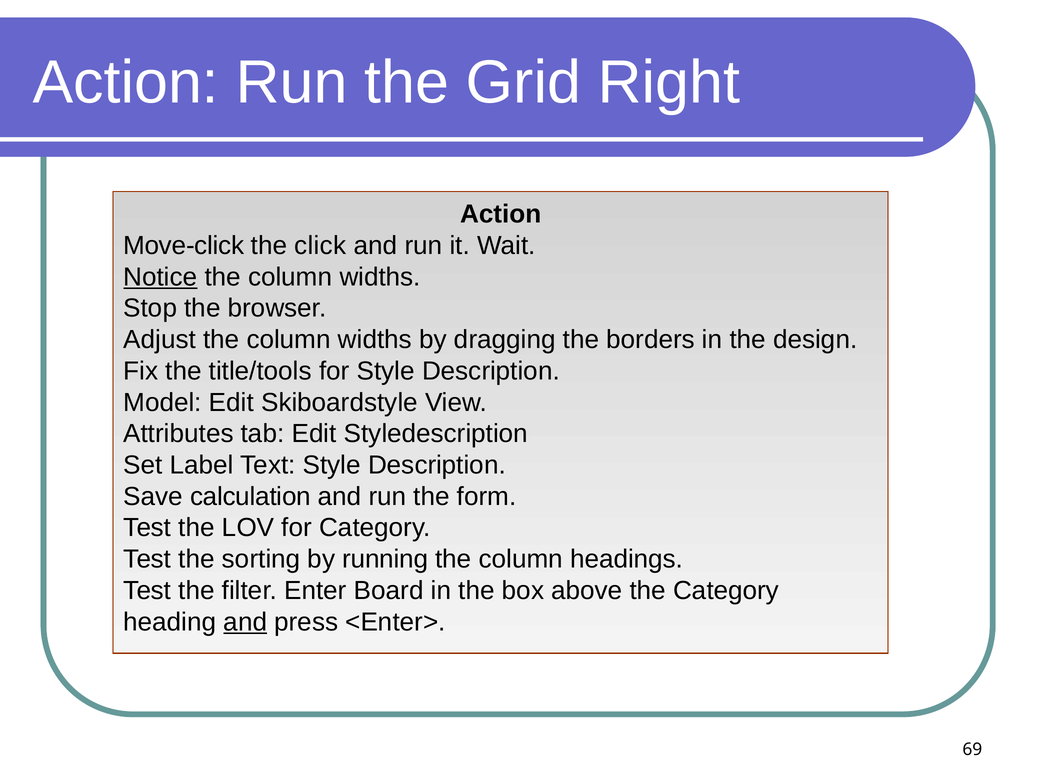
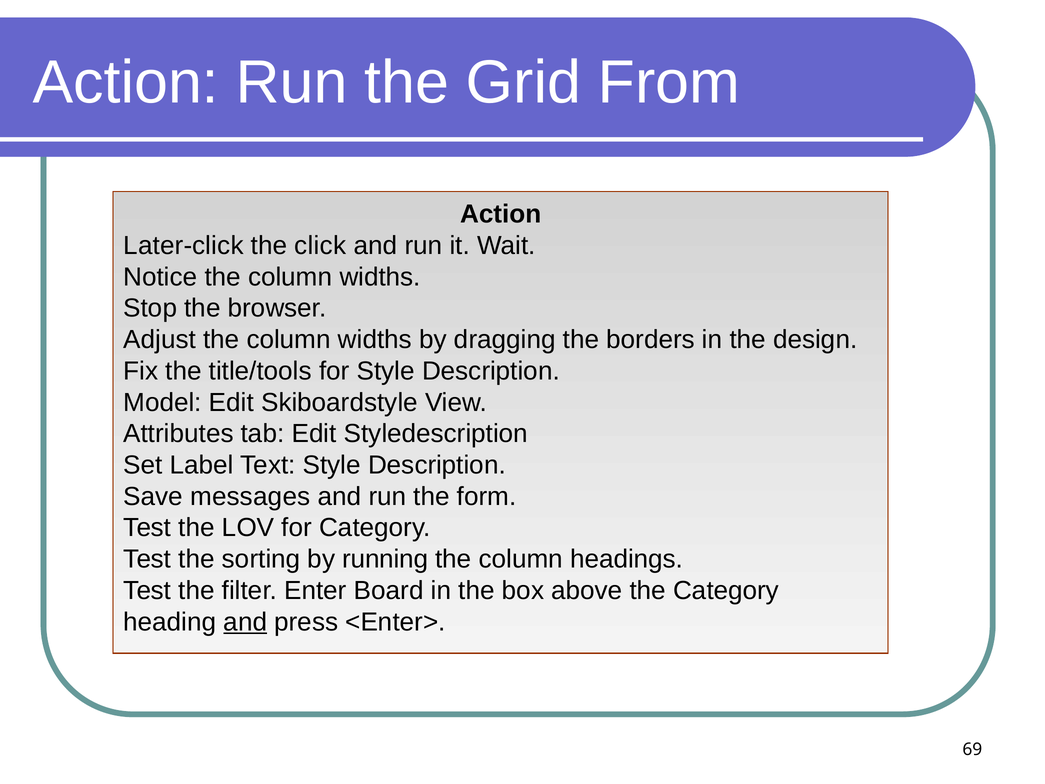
Right: Right -> From
Move-click: Move-click -> Later-click
Notice underline: present -> none
calculation: calculation -> messages
